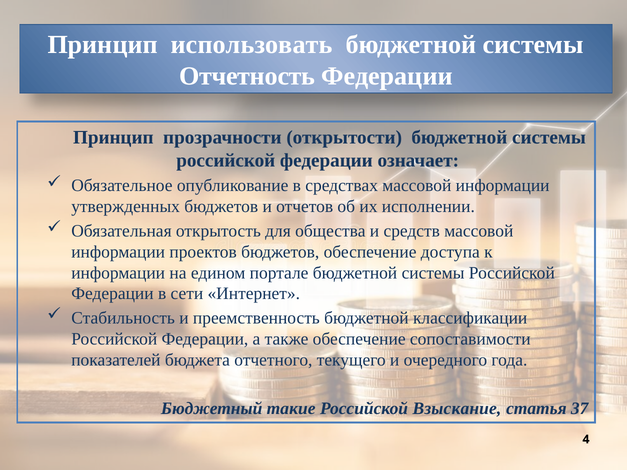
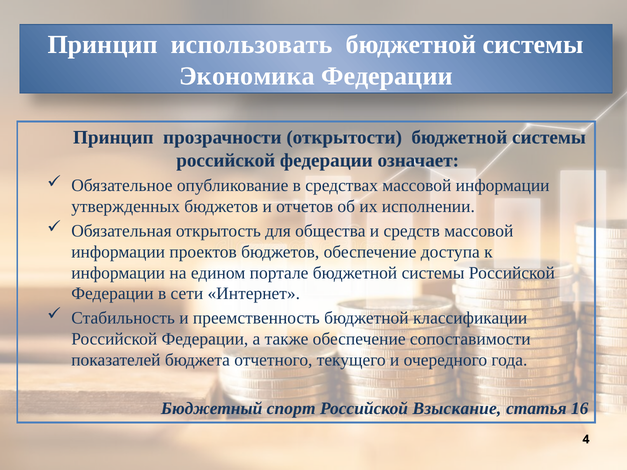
Отчетность: Отчетность -> Экономика
такие: такие -> спорт
37: 37 -> 16
